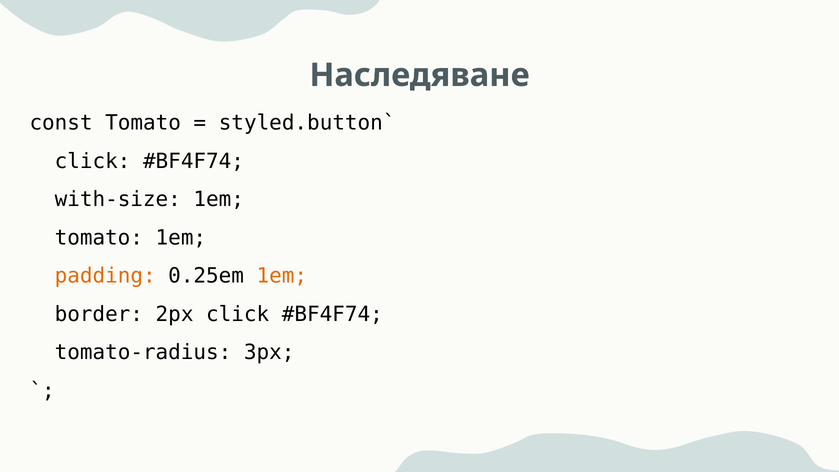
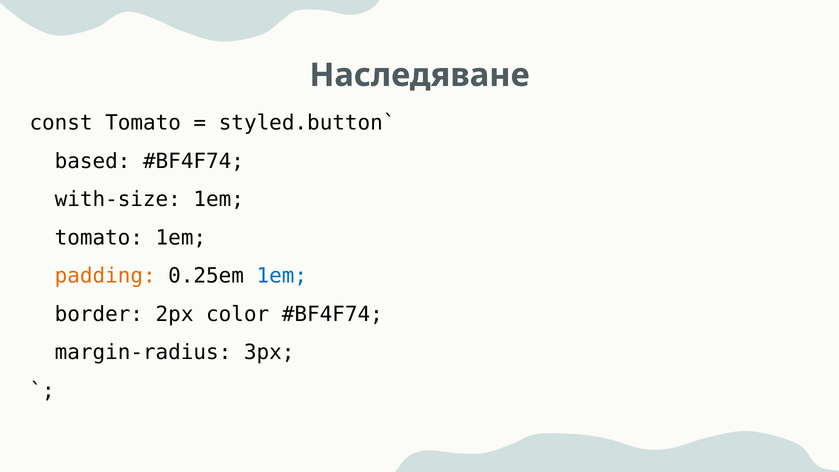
click at (93, 161): click -> based
1em at (282, 276) colour: orange -> blue
2px click: click -> color
tomato-radius: tomato-radius -> margin-radius
